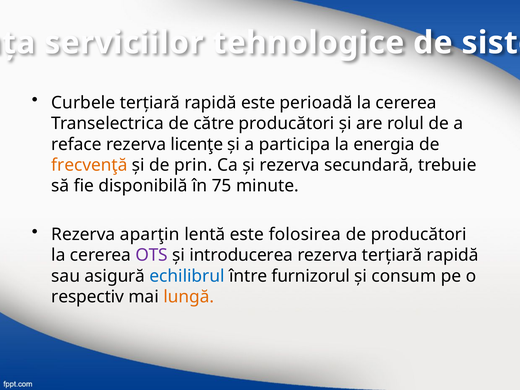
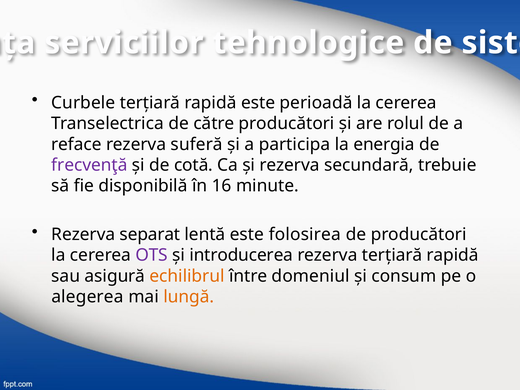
licenţe: licenţe -> suferă
frecvenţă colour: orange -> purple
prin: prin -> cotă
75: 75 -> 16
aparţin: aparţin -> separat
echilibrul colour: blue -> orange
furnizorul: furnizorul -> domeniul
respectiv: respectiv -> alegerea
